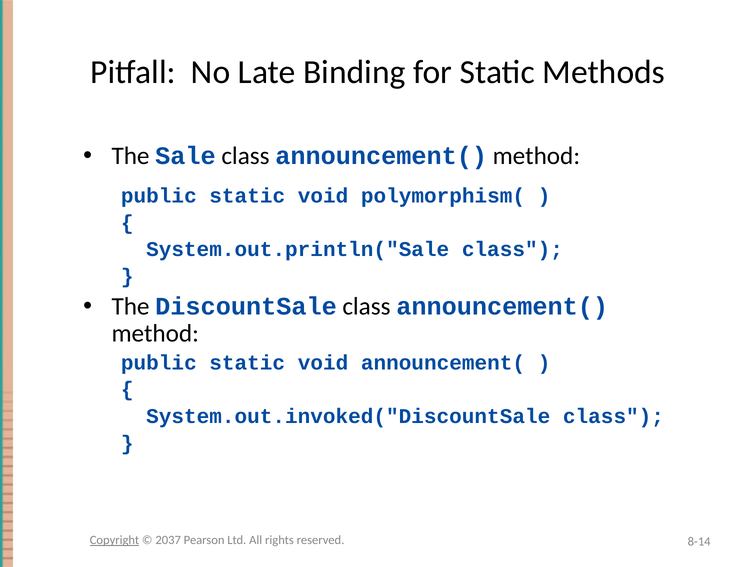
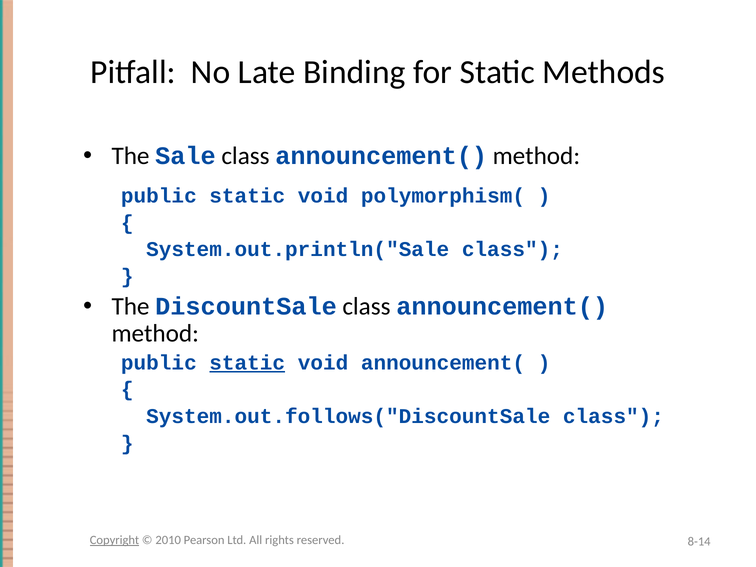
static at (247, 363) underline: none -> present
System.out.invoked("DiscountSale: System.out.invoked("DiscountSale -> System.out.follows("DiscountSale
2037: 2037 -> 2010
